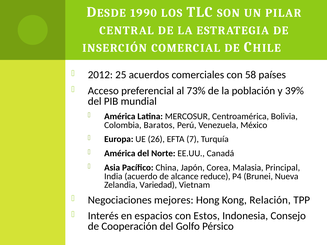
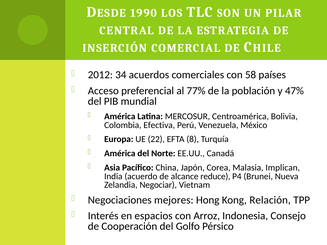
25: 25 -> 34
73%: 73% -> 77%
39%: 39% -> 47%
Baratos: Baratos -> Efectiva
26: 26 -> 22
7: 7 -> 8
Principal: Principal -> Implican
Variedad: Variedad -> Negociar
Estos: Estos -> Arroz
